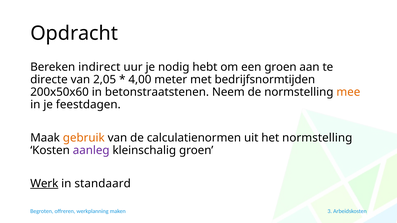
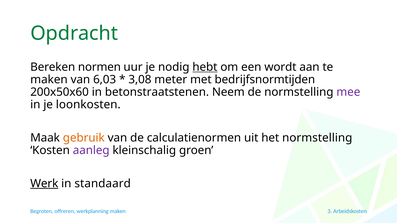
Opdracht colour: black -> green
indirect: indirect -> normen
hebt underline: none -> present
een groen: groen -> wordt
directe at (49, 80): directe -> maken
2,05: 2,05 -> 6,03
4,00: 4,00 -> 3,08
mee colour: orange -> purple
feestdagen: feestdagen -> loonkosten
